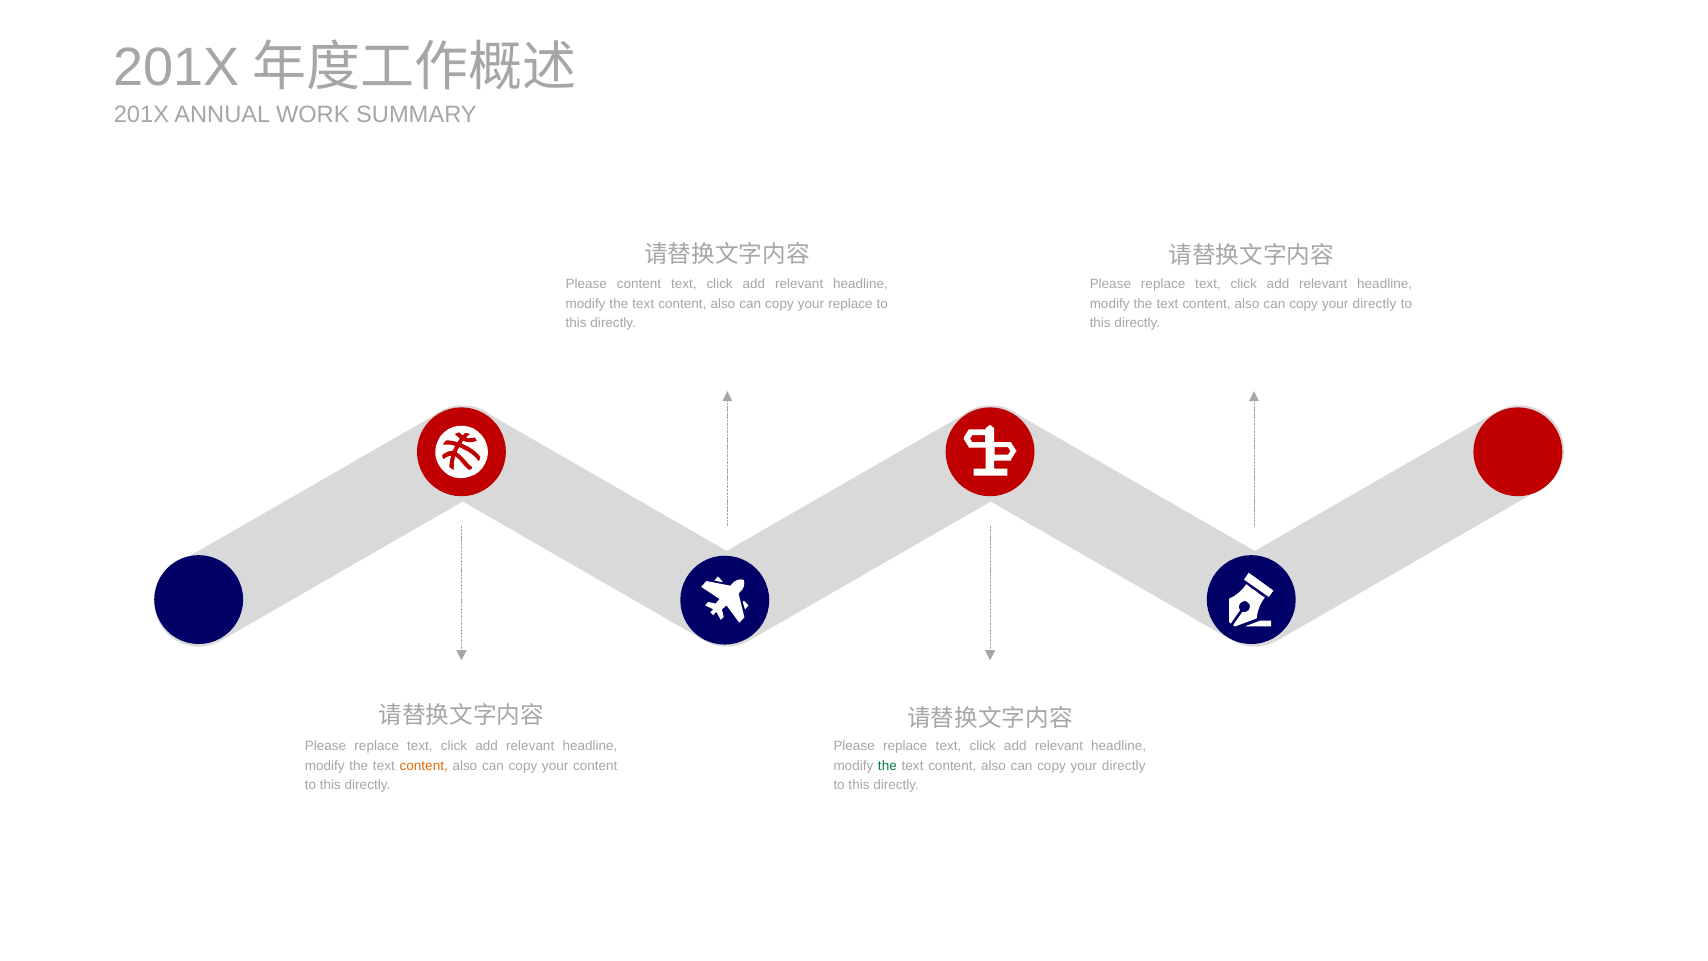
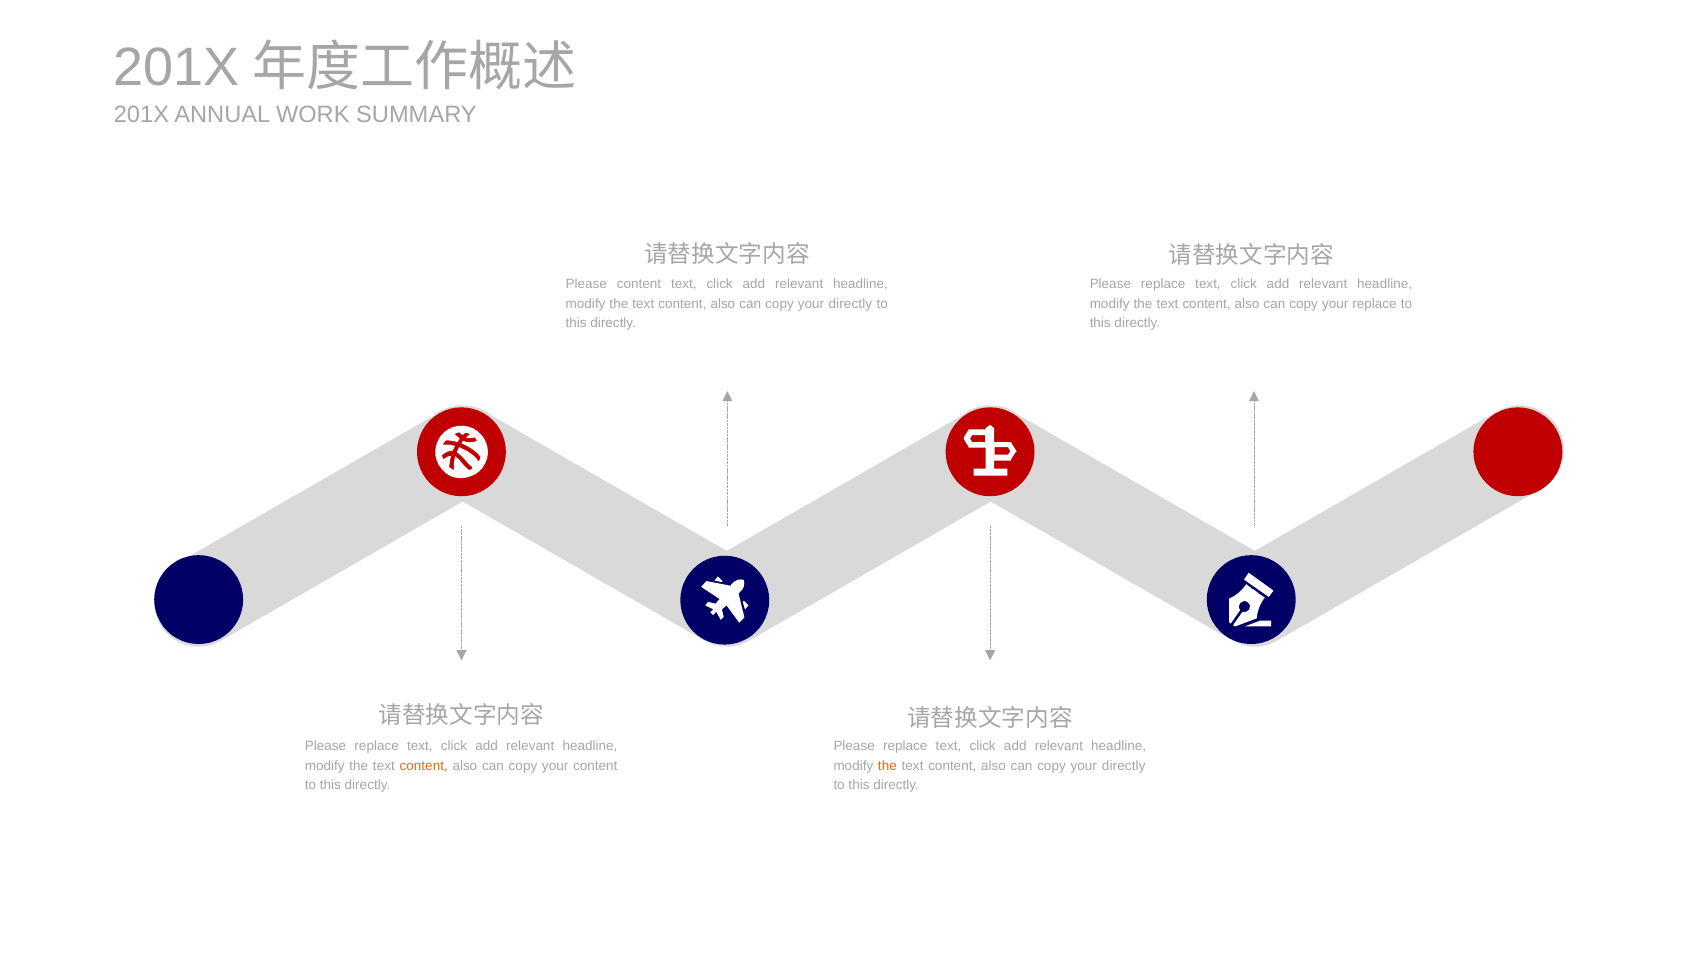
replace at (850, 304): replace -> directly
directly at (1375, 304): directly -> replace
the at (887, 765) colour: green -> orange
